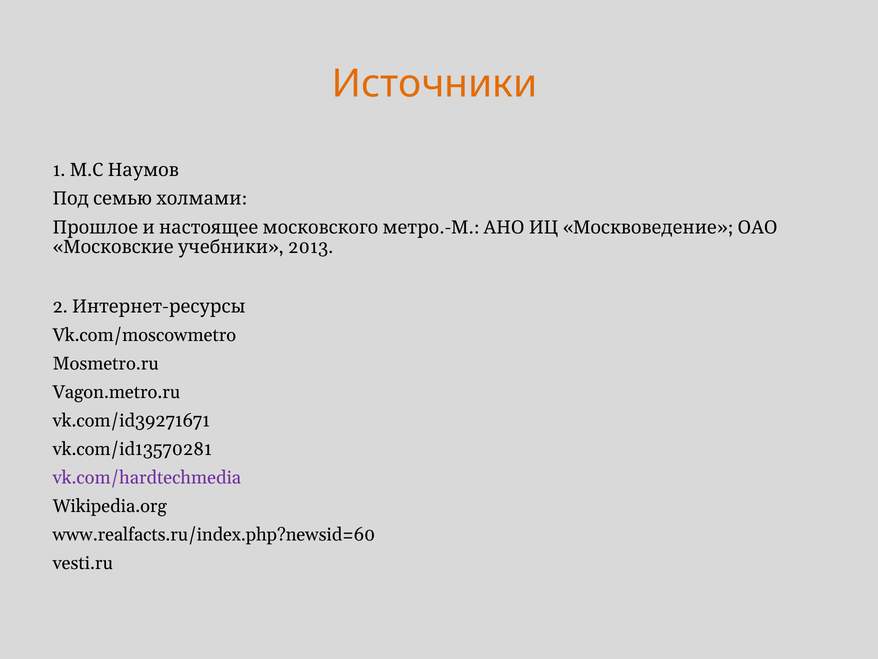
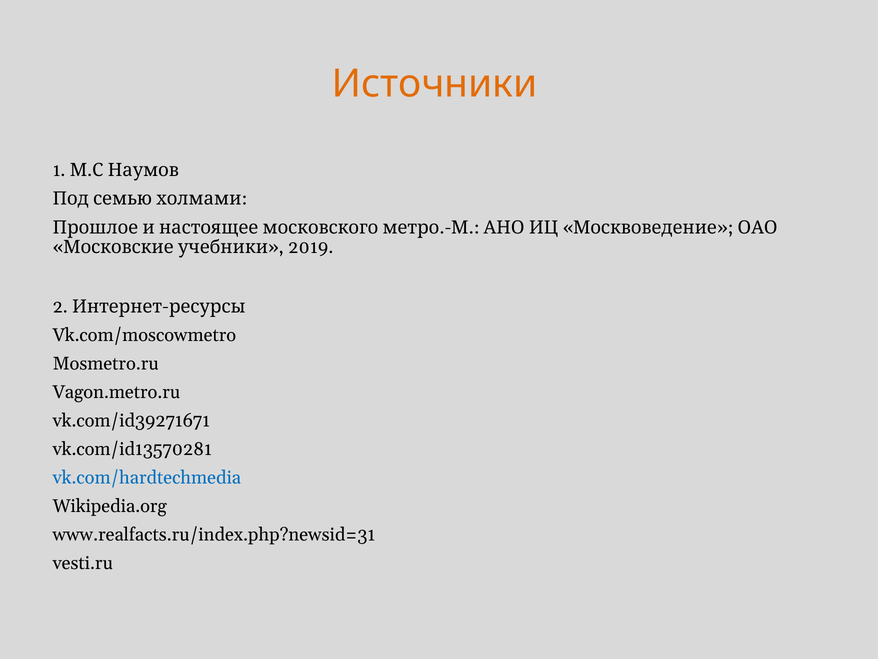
2013: 2013 -> 2019
vk.com/hardtechmedia colour: purple -> blue
www.realfacts.ru/index.php?newsid=60: www.realfacts.ru/index.php?newsid=60 -> www.realfacts.ru/index.php?newsid=31
